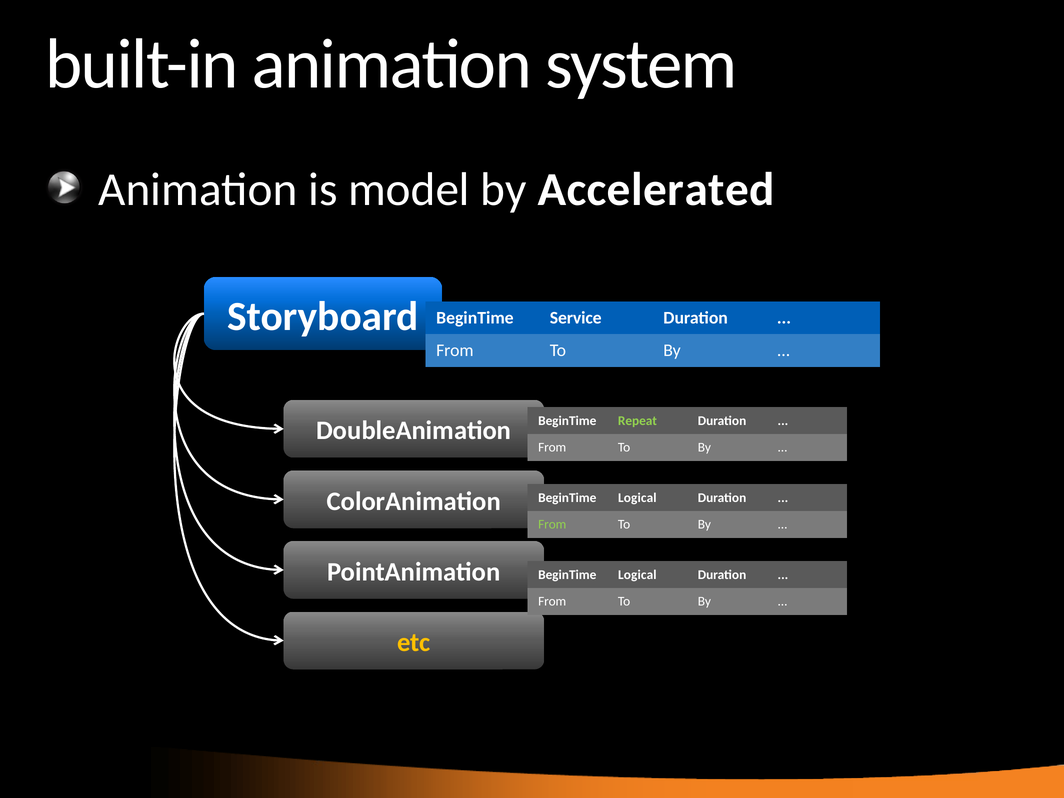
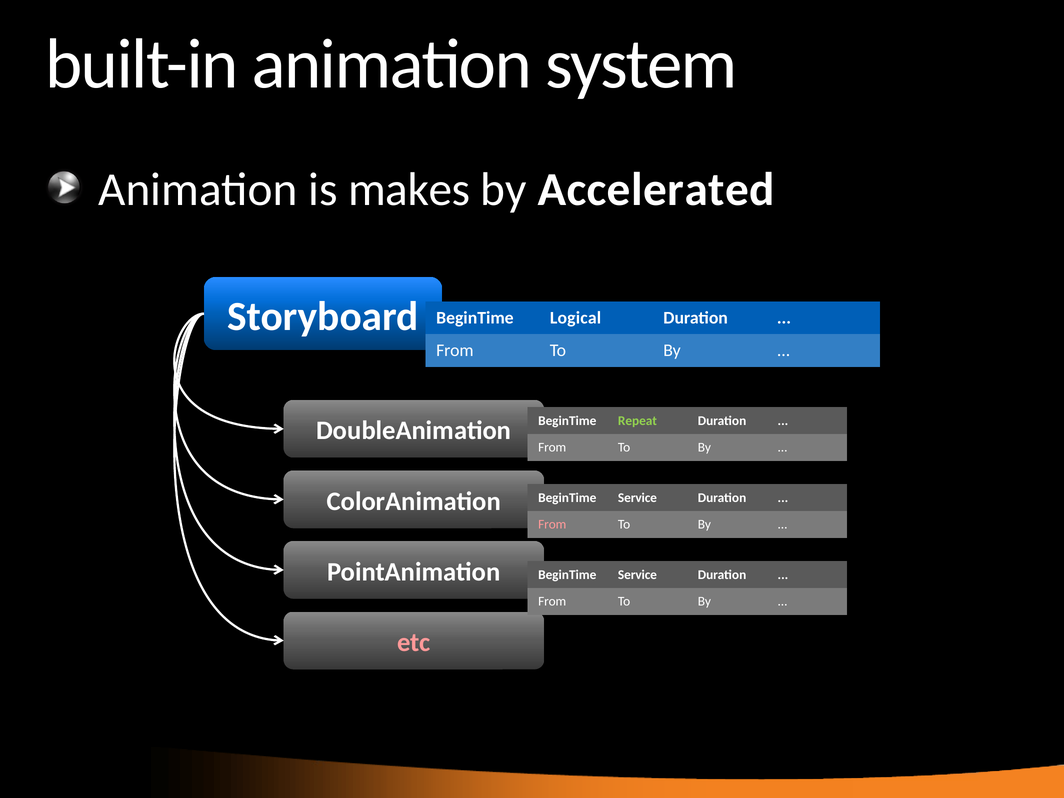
model: model -> makes
Service: Service -> Logical
Logical at (637, 498): Logical -> Service
From at (552, 525) colour: light green -> pink
Logical at (637, 575): Logical -> Service
etc colour: yellow -> pink
